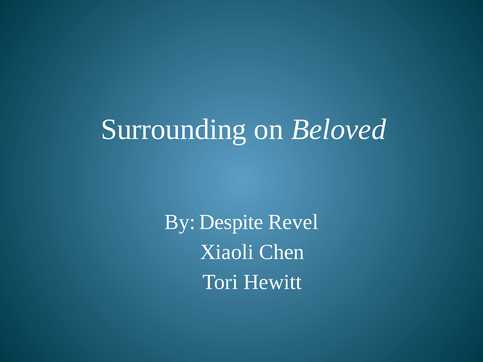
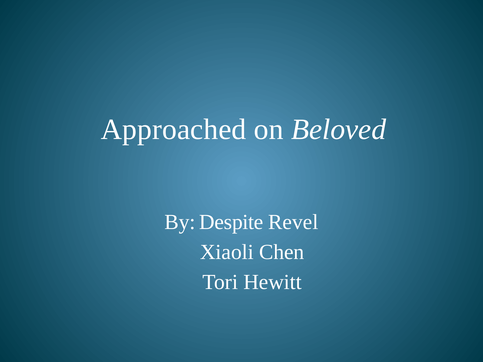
Surrounding: Surrounding -> Approached
